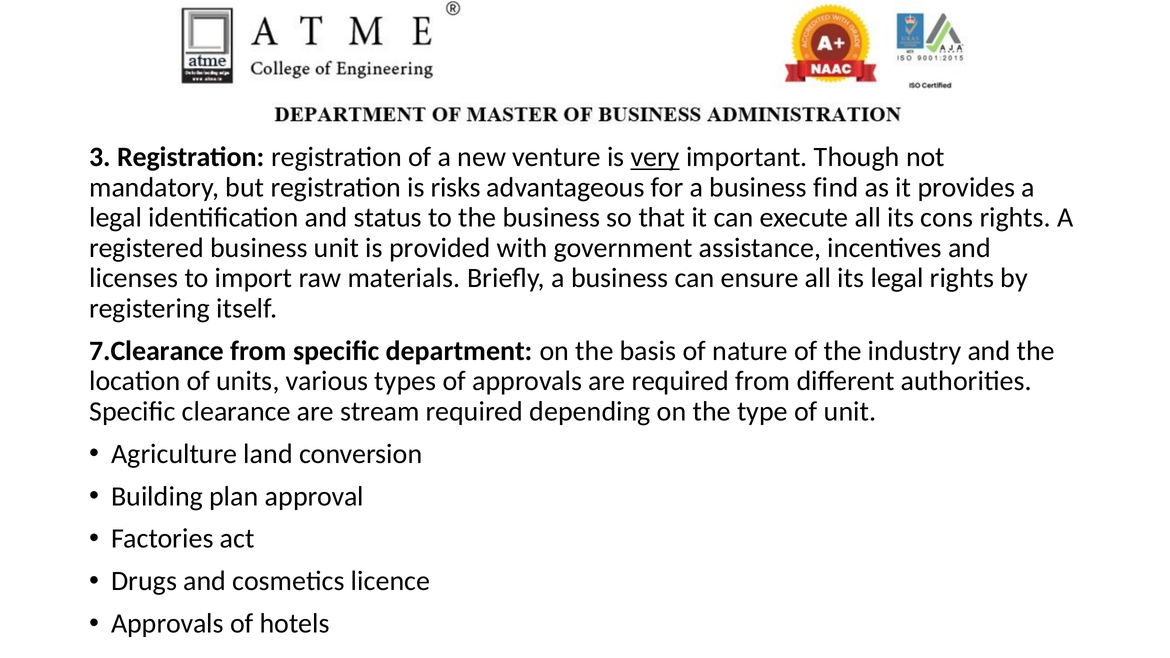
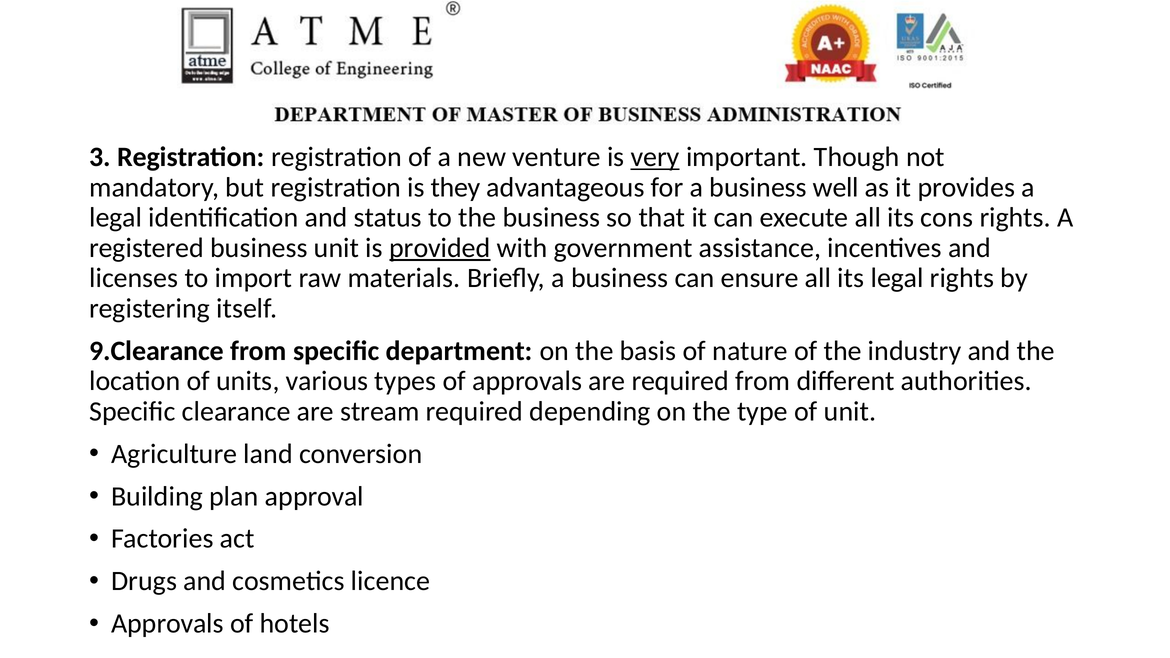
risks: risks -> they
find: find -> well
provided underline: none -> present
7.Clearance: 7.Clearance -> 9.Clearance
